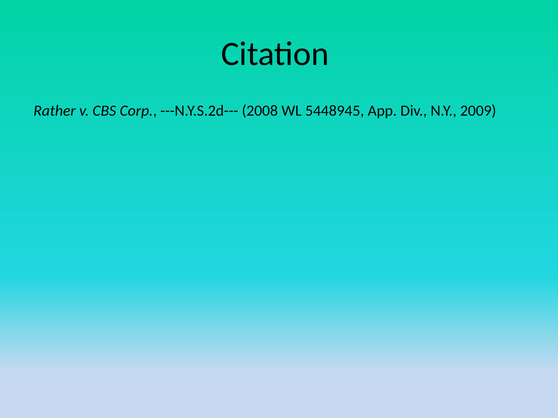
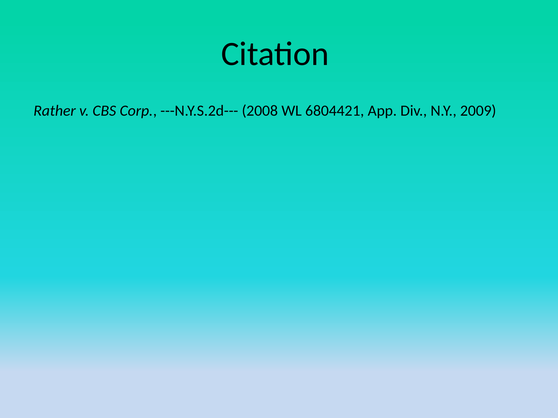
5448945: 5448945 -> 6804421
